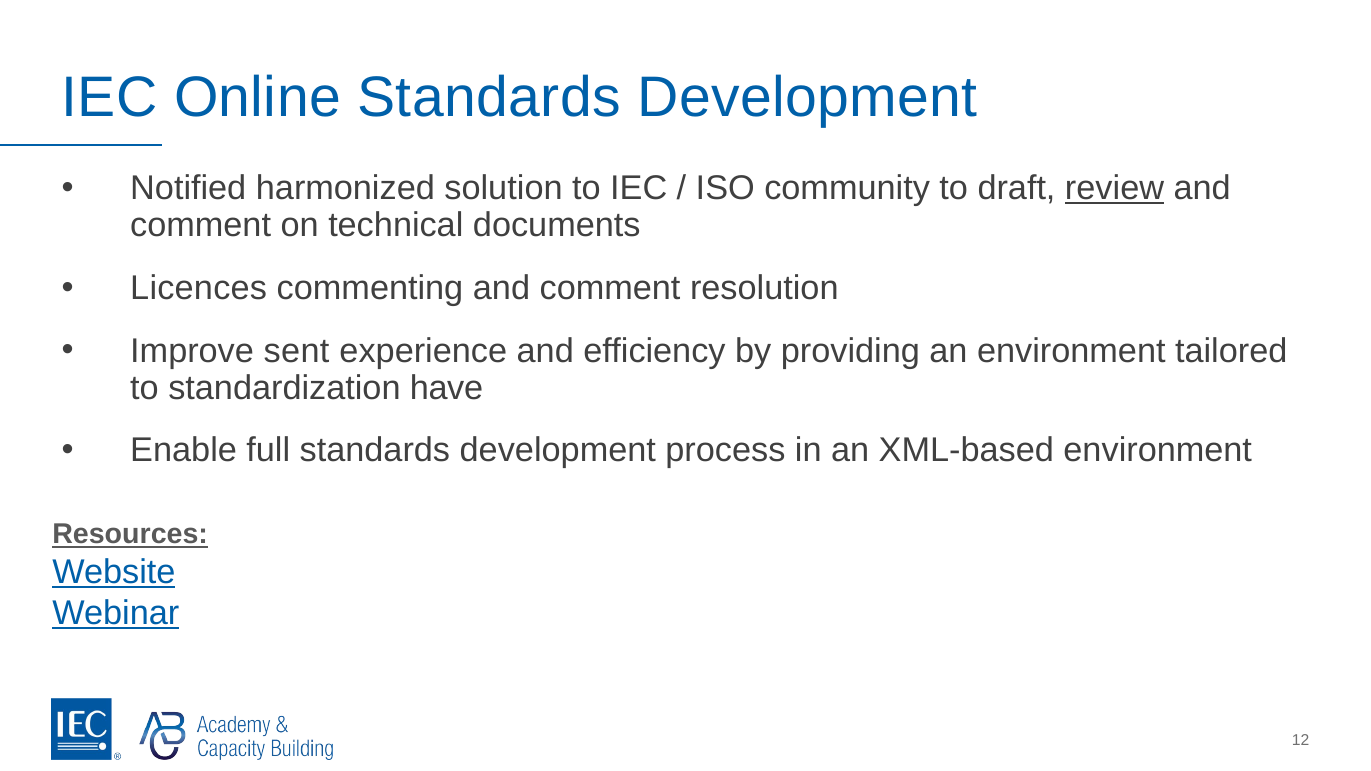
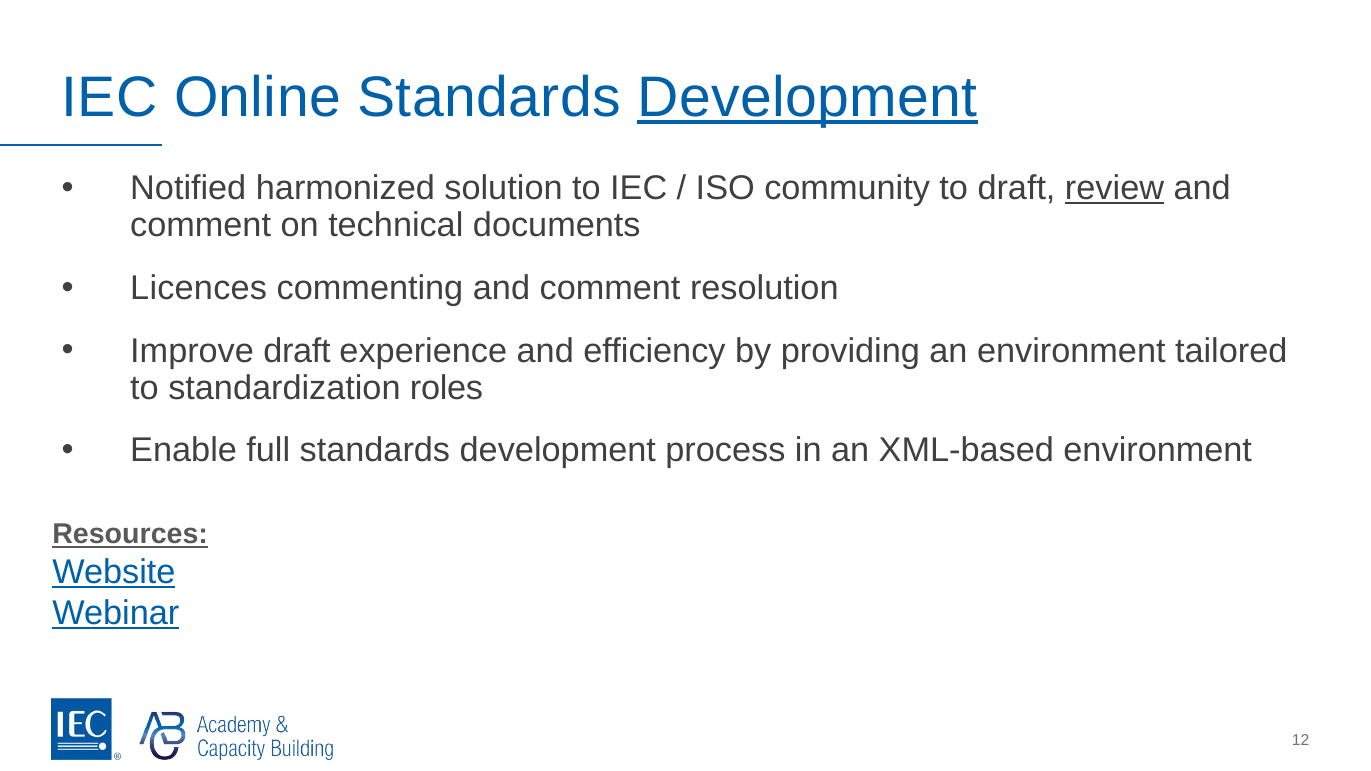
Development at (807, 98) underline: none -> present
Improve sent: sent -> draft
have: have -> roles
